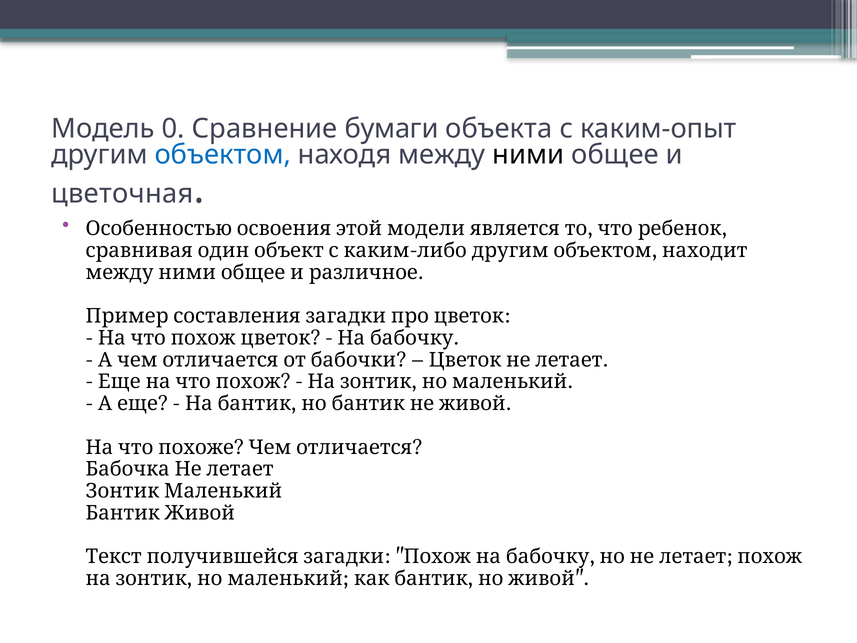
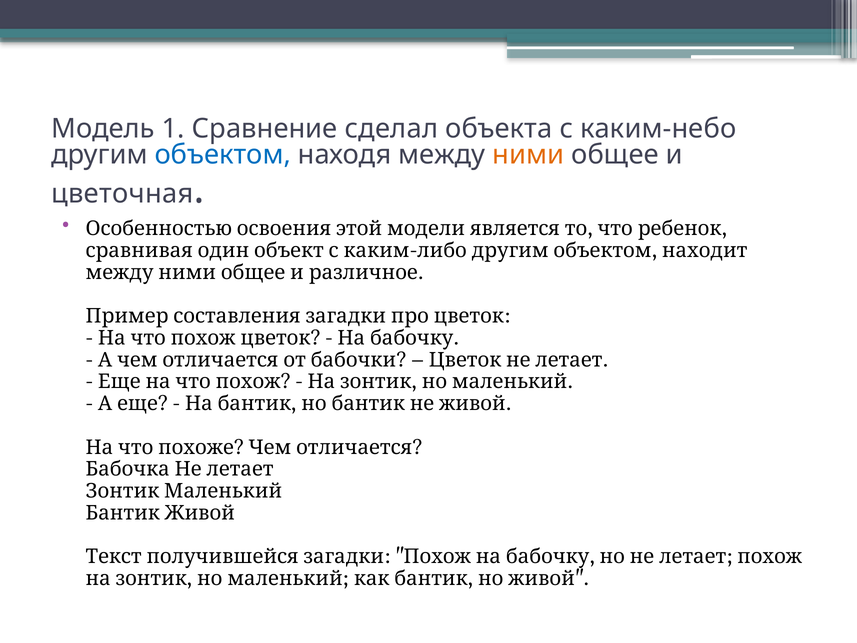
0: 0 -> 1
бумаги: бумаги -> сделал
каким-опыт: каким-опыт -> каким-небо
ними colour: black -> orange
